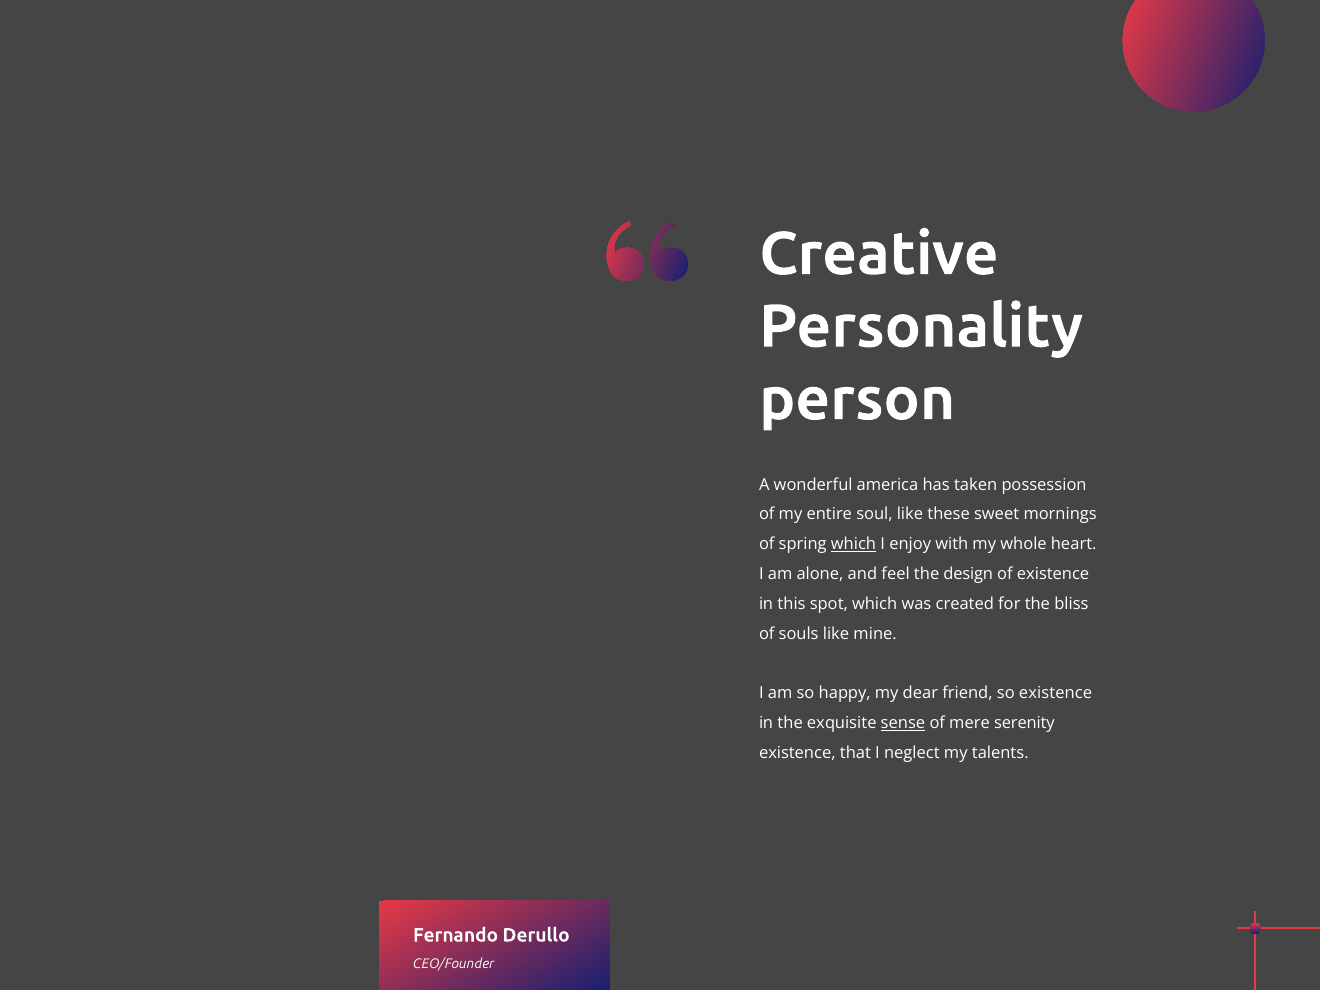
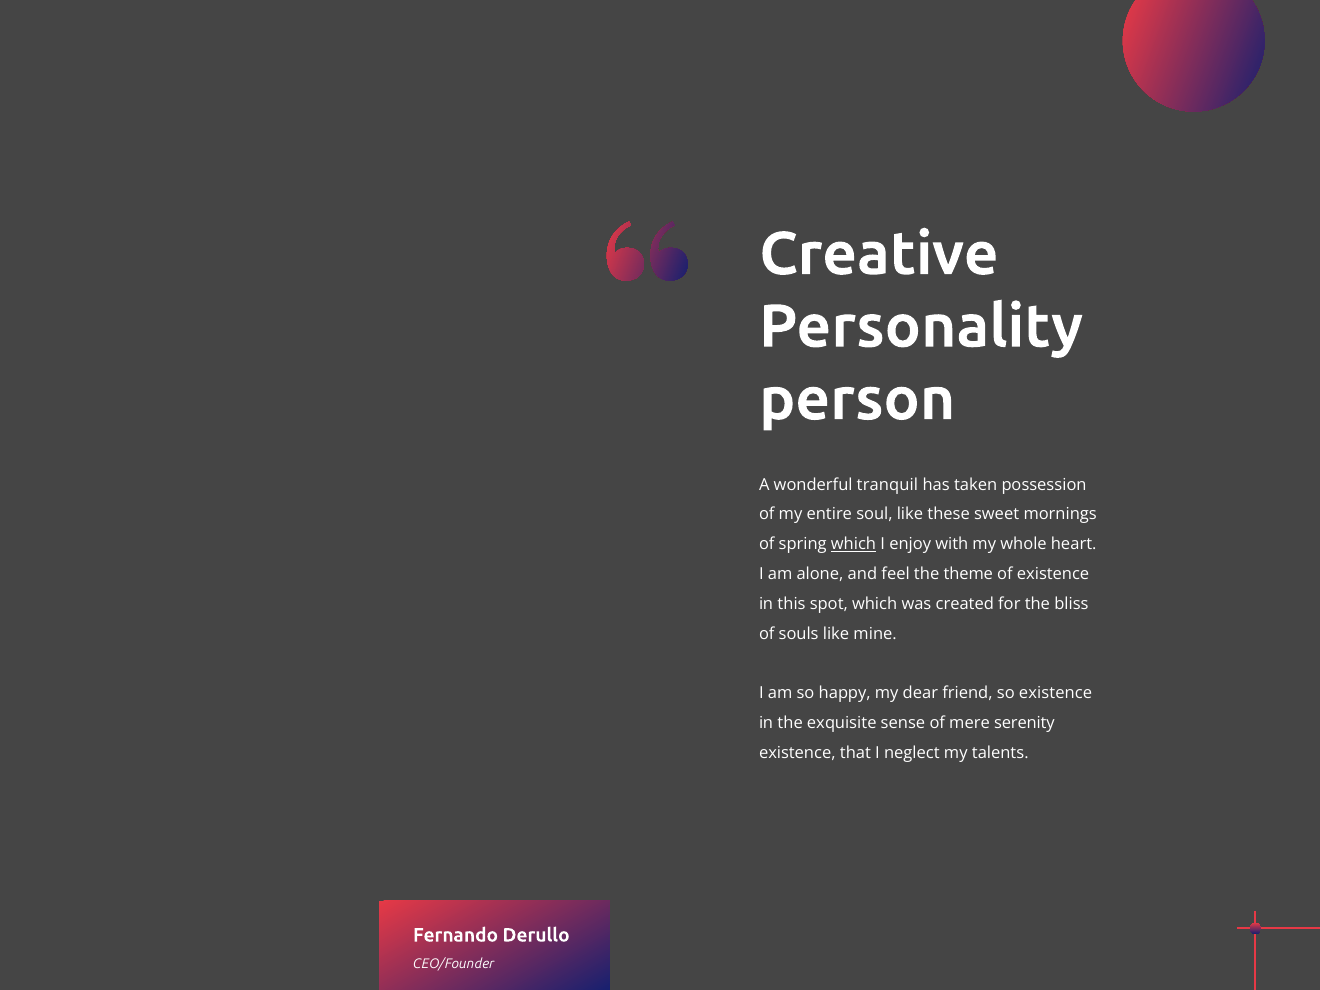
america: america -> tranquil
design: design -> theme
sense underline: present -> none
